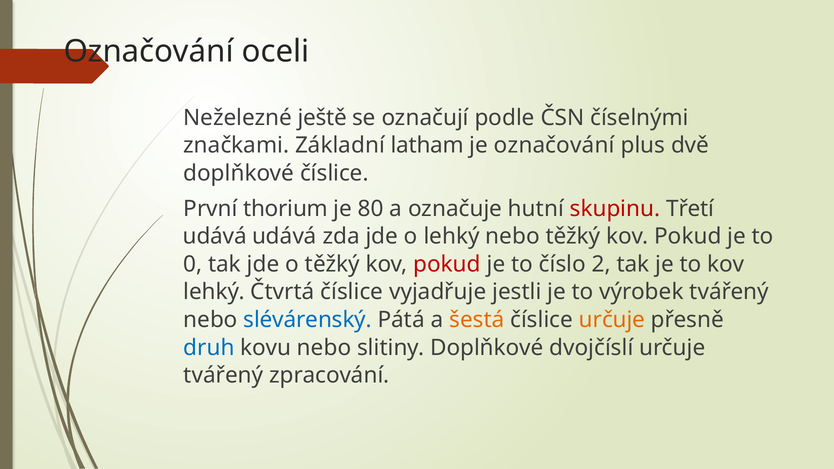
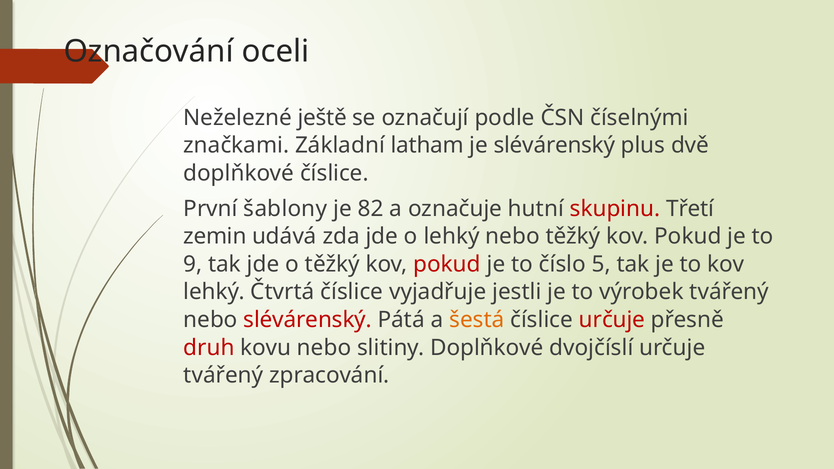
je označování: označování -> slévárenský
thorium: thorium -> šablony
80: 80 -> 82
udává at (215, 237): udává -> zemin
0: 0 -> 9
2: 2 -> 5
slévárenský at (308, 320) colour: blue -> red
určuje at (612, 320) colour: orange -> red
druh colour: blue -> red
